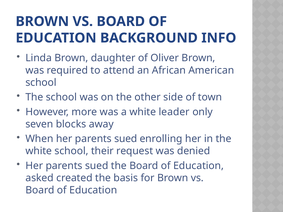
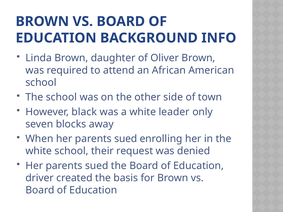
more: more -> black
asked: asked -> driver
